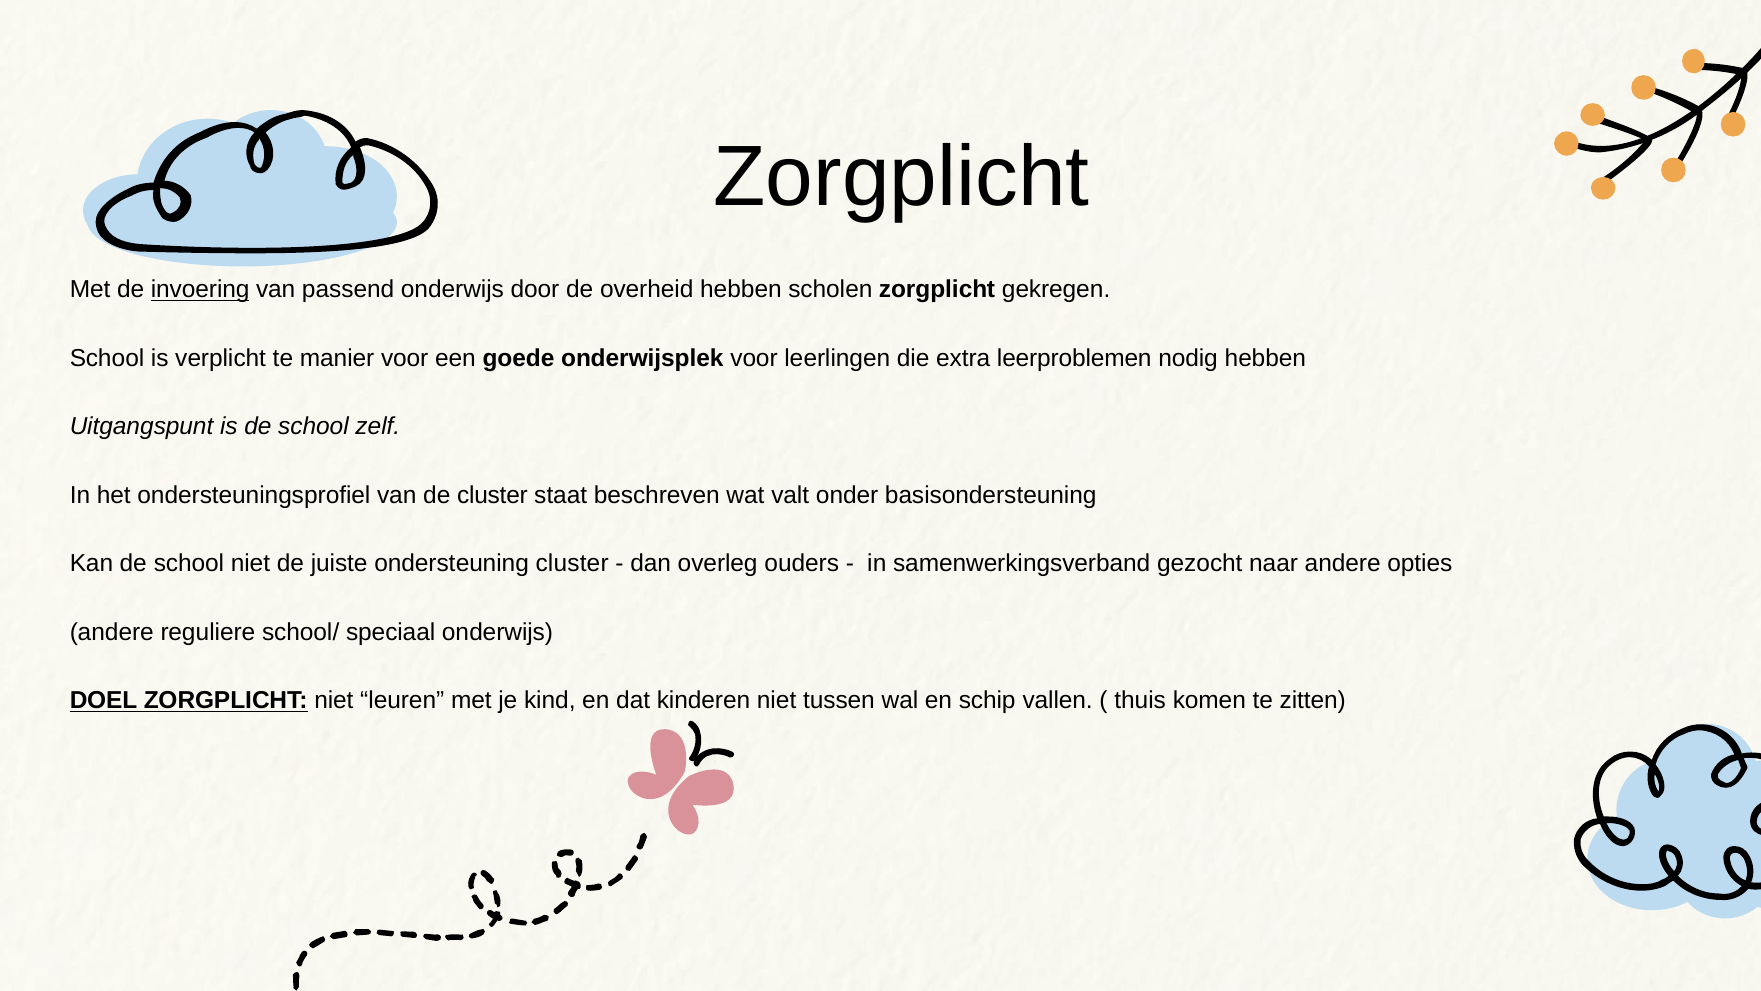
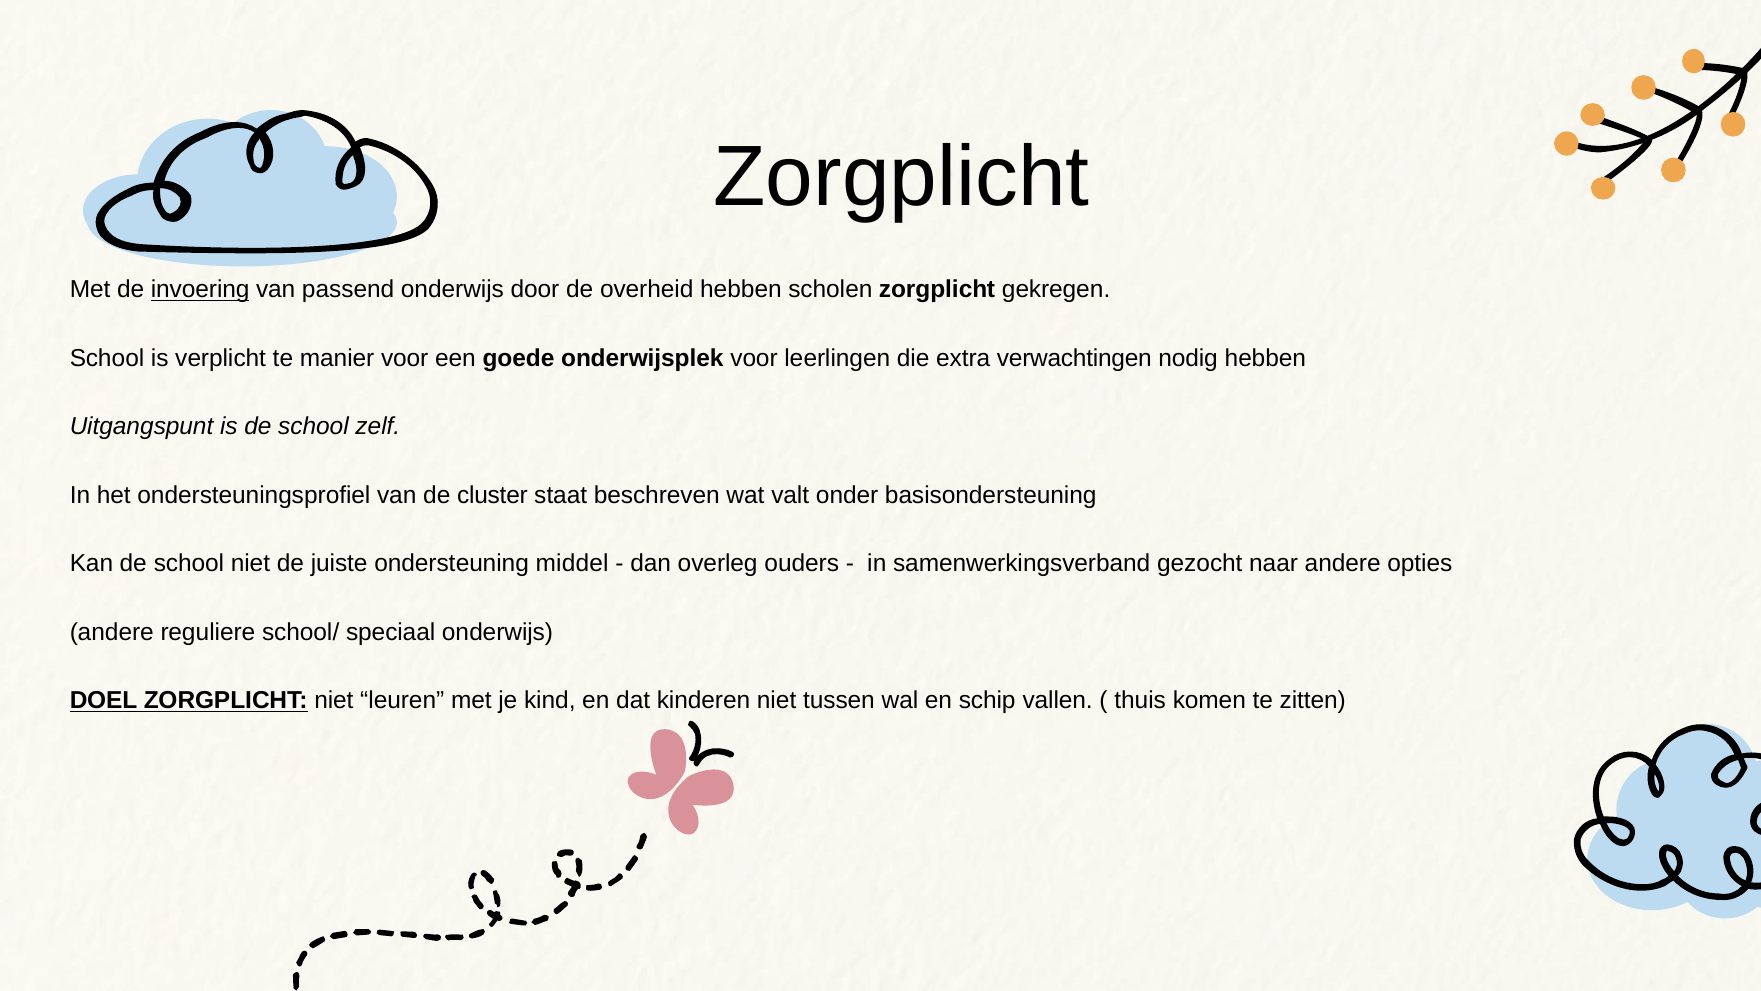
leerproblemen: leerproblemen -> verwachtingen
ondersteuning cluster: cluster -> middel
